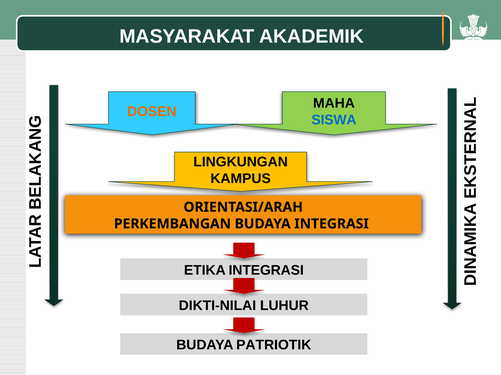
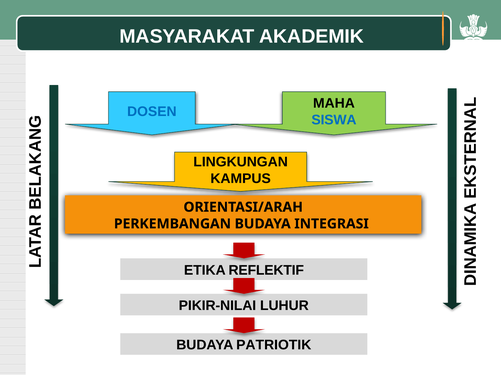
DOSEN colour: orange -> blue
ETIKA INTEGRASI: INTEGRASI -> REFLEKTIF
DIKTI-NILAI: DIKTI-NILAI -> PIKIR-NILAI
